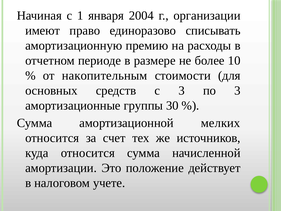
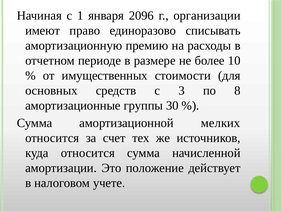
2004: 2004 -> 2096
накопительным: накопительным -> имущественных
по 3: 3 -> 8
